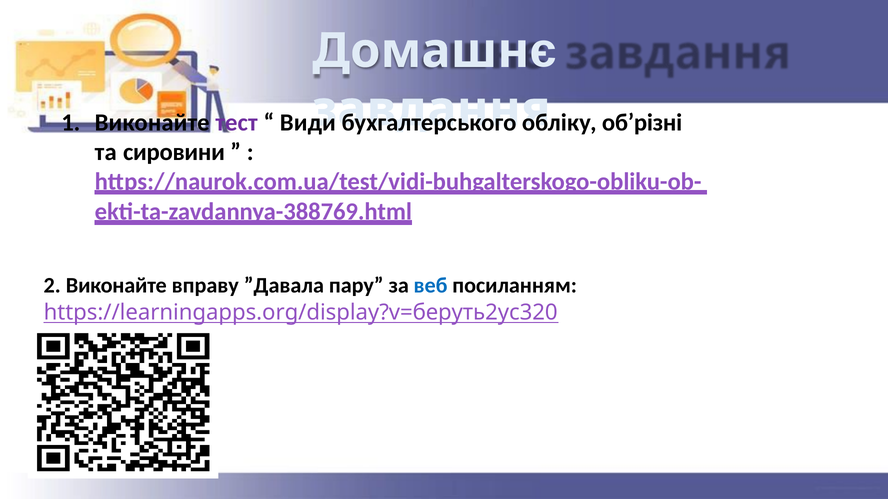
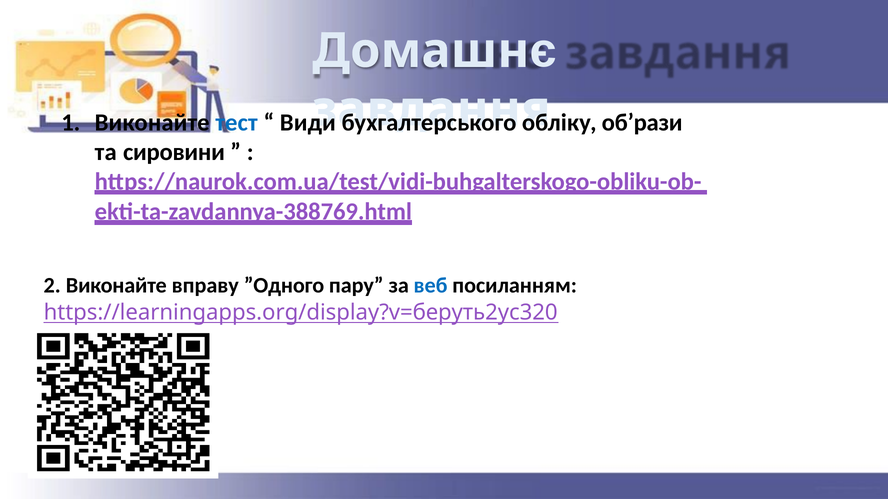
тест colour: purple -> blue
об’різні: об’різні -> об’рази
”Давала: ”Давала -> ”Одного
